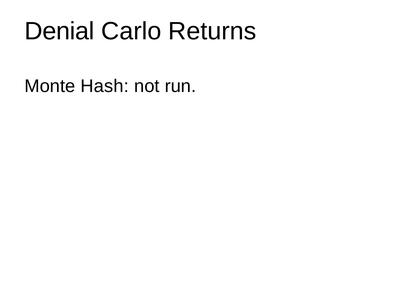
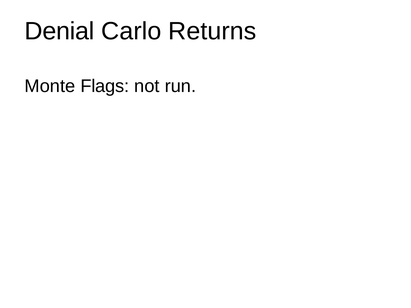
Hash: Hash -> Flags
